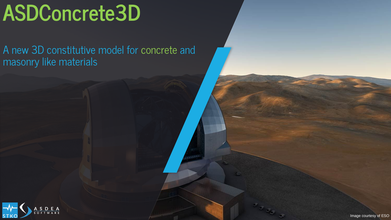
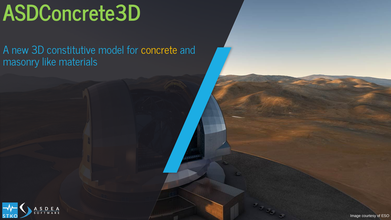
concrete colour: light green -> yellow
